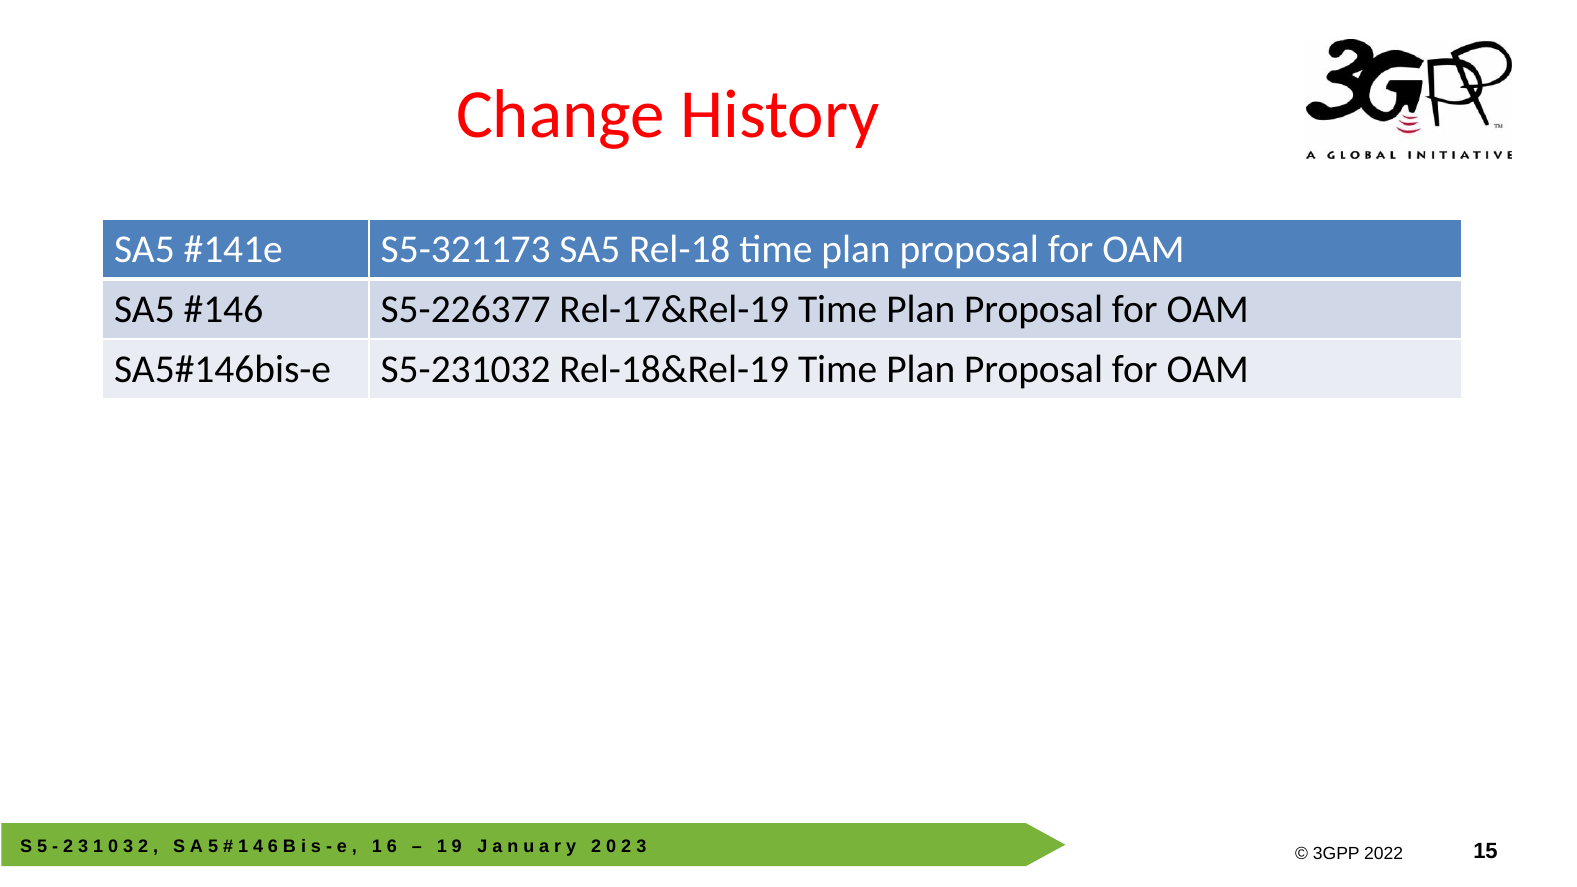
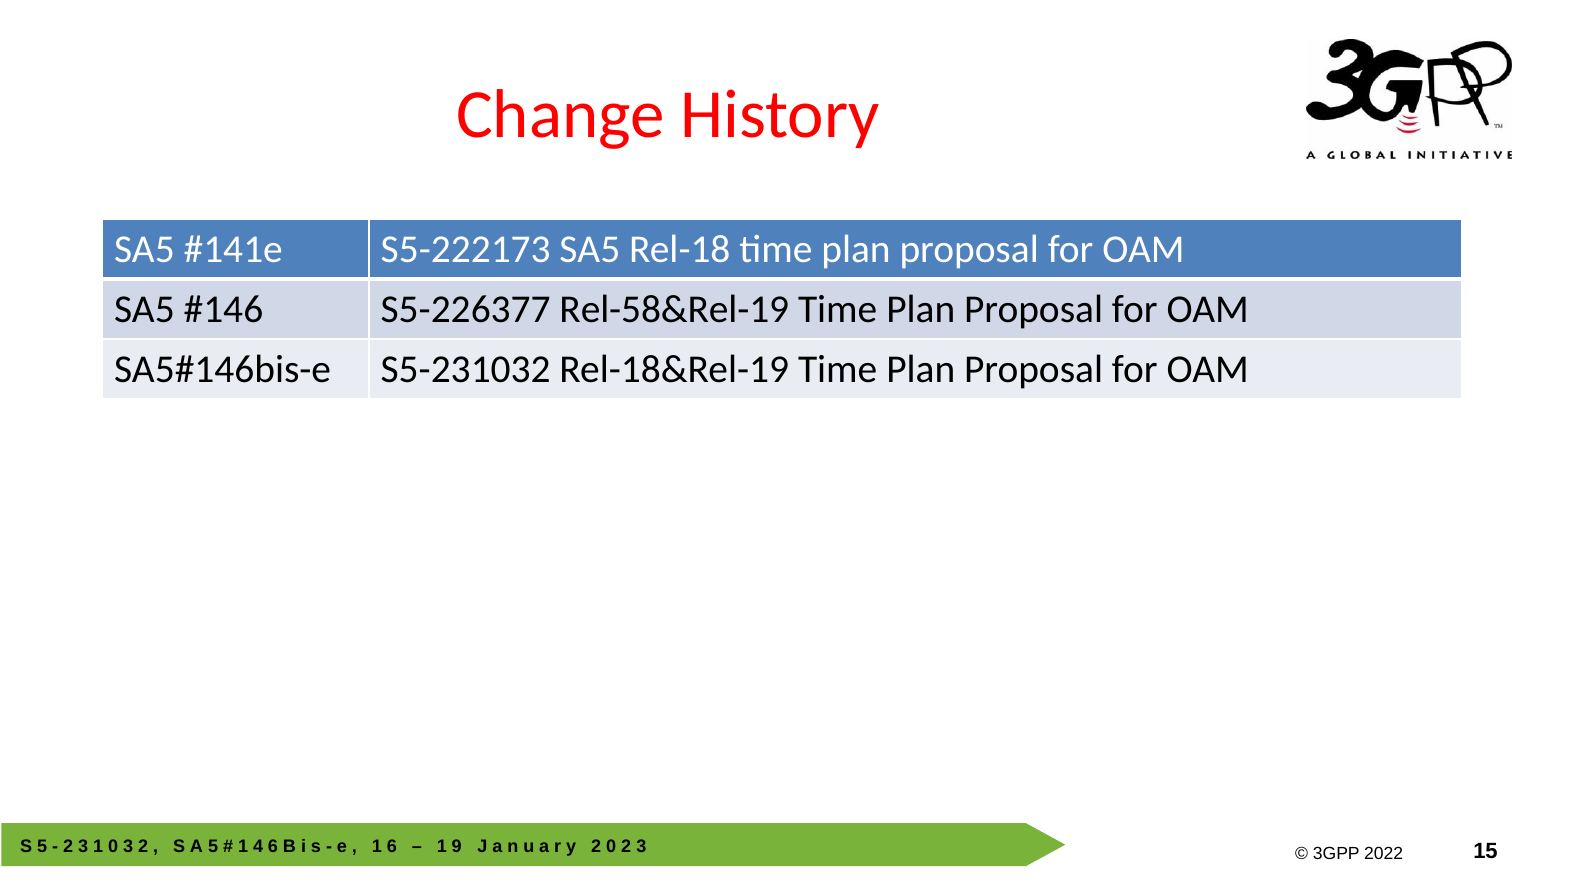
S5-321173: S5-321173 -> S5-222173
Rel-17&Rel-19: Rel-17&Rel-19 -> Rel-58&Rel-19
